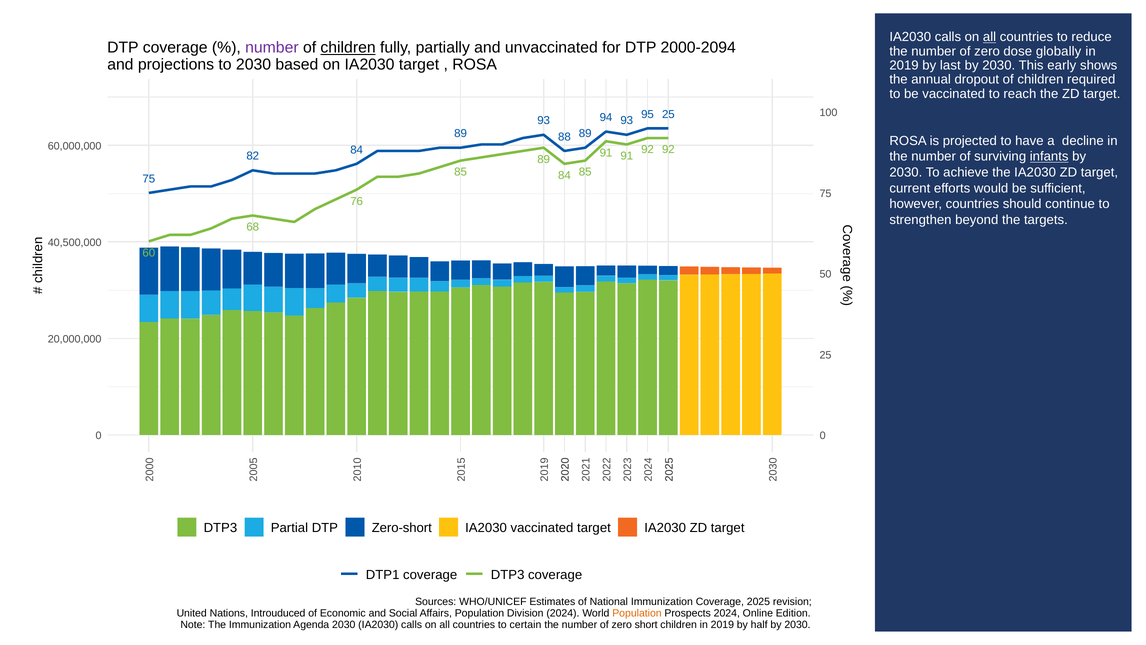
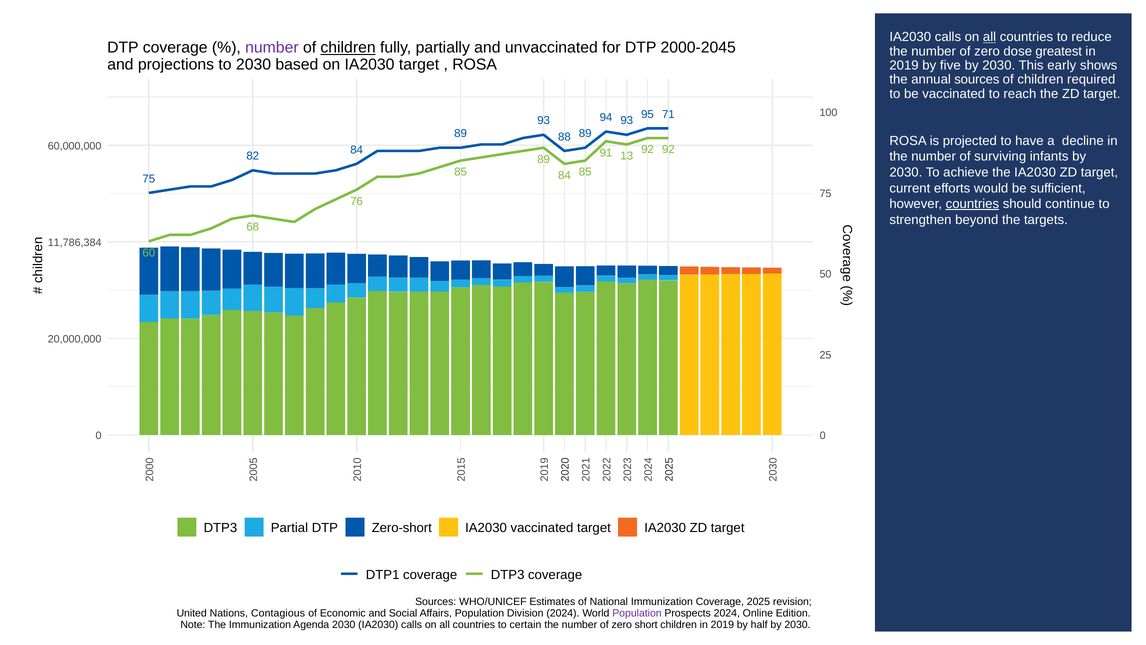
2000-2094: 2000-2094 -> 2000-2045
globally: globally -> greatest
last: last -> five
annual dropout: dropout -> sources
95 25: 25 -> 71
91 91: 91 -> 13
infants underline: present -> none
countries at (972, 204) underline: none -> present
40,500,000: 40,500,000 -> 11,786,384
Introuduced: Introuduced -> Contagious
Population at (637, 613) colour: orange -> purple
